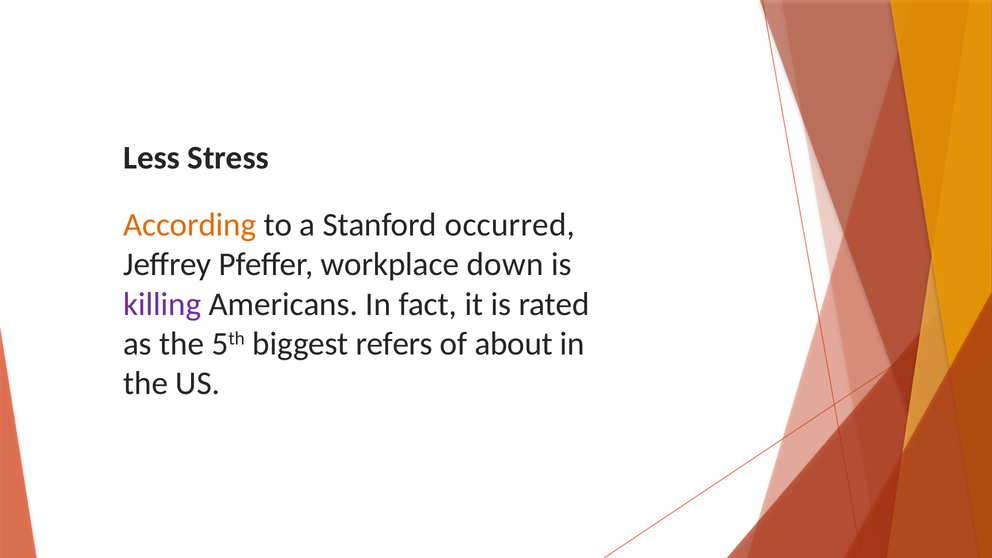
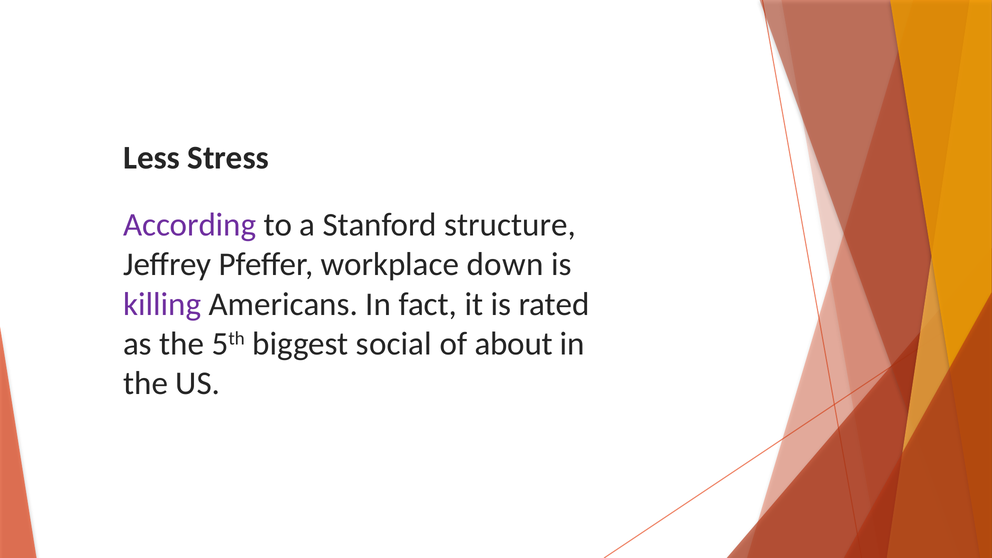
According colour: orange -> purple
occurred: occurred -> structure
refers: refers -> social
